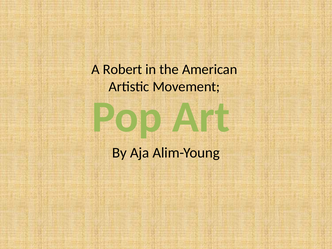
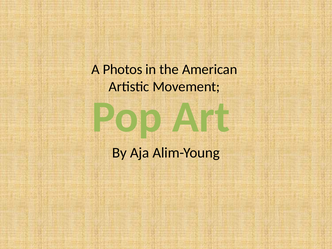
Robert: Robert -> Photos
